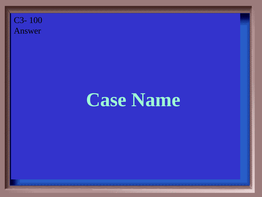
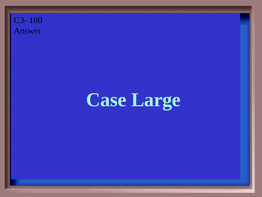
Name: Name -> Large
